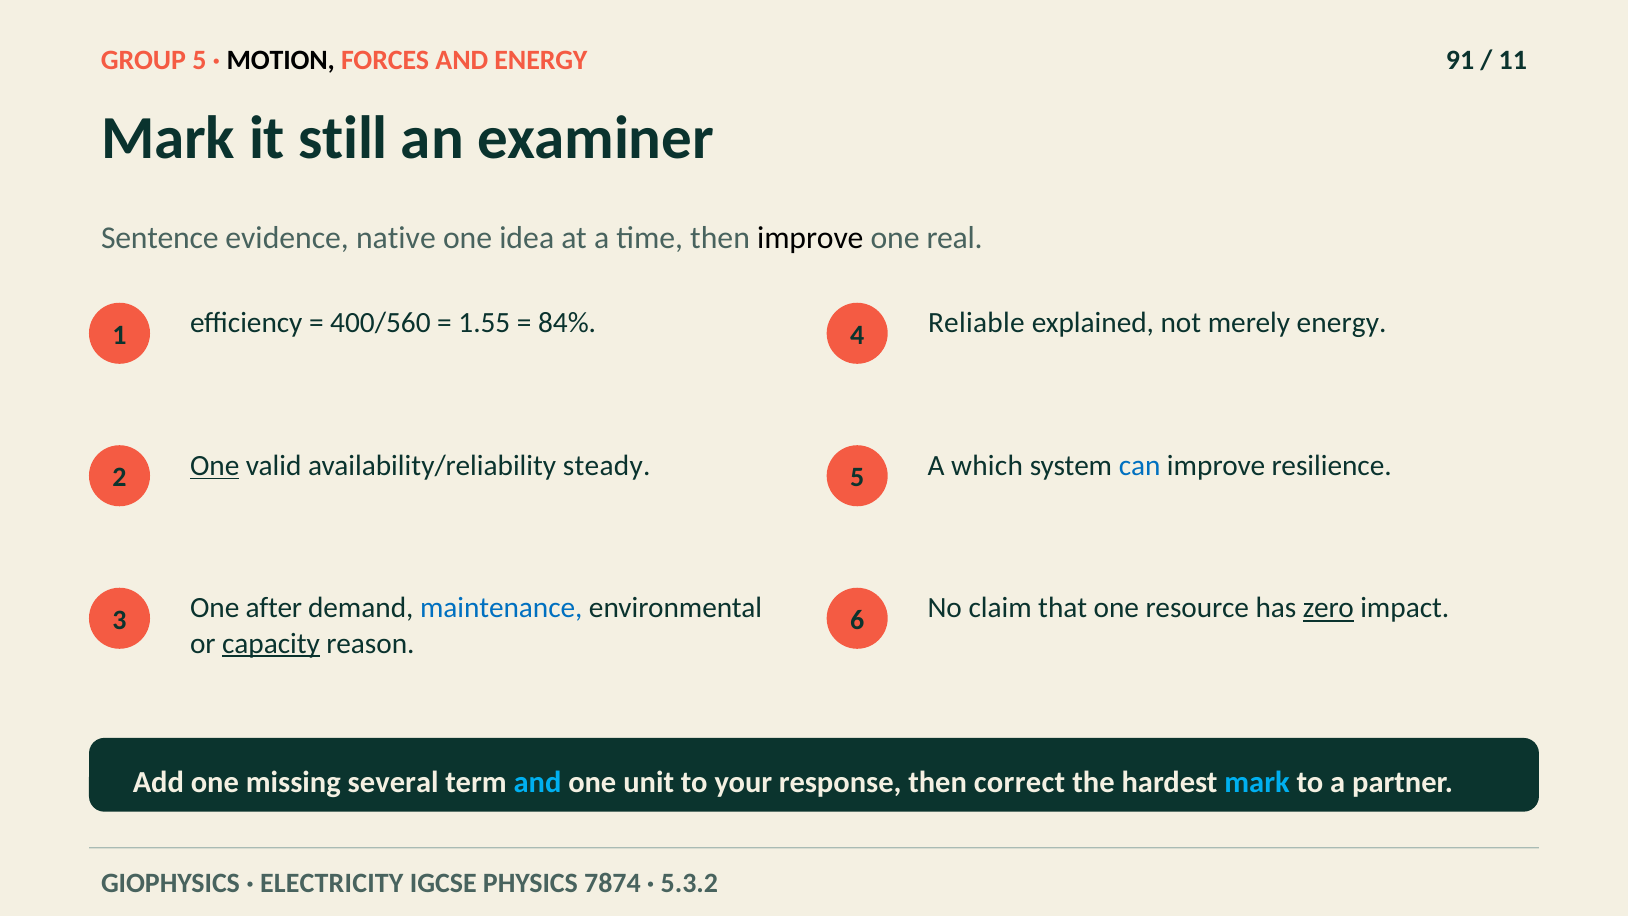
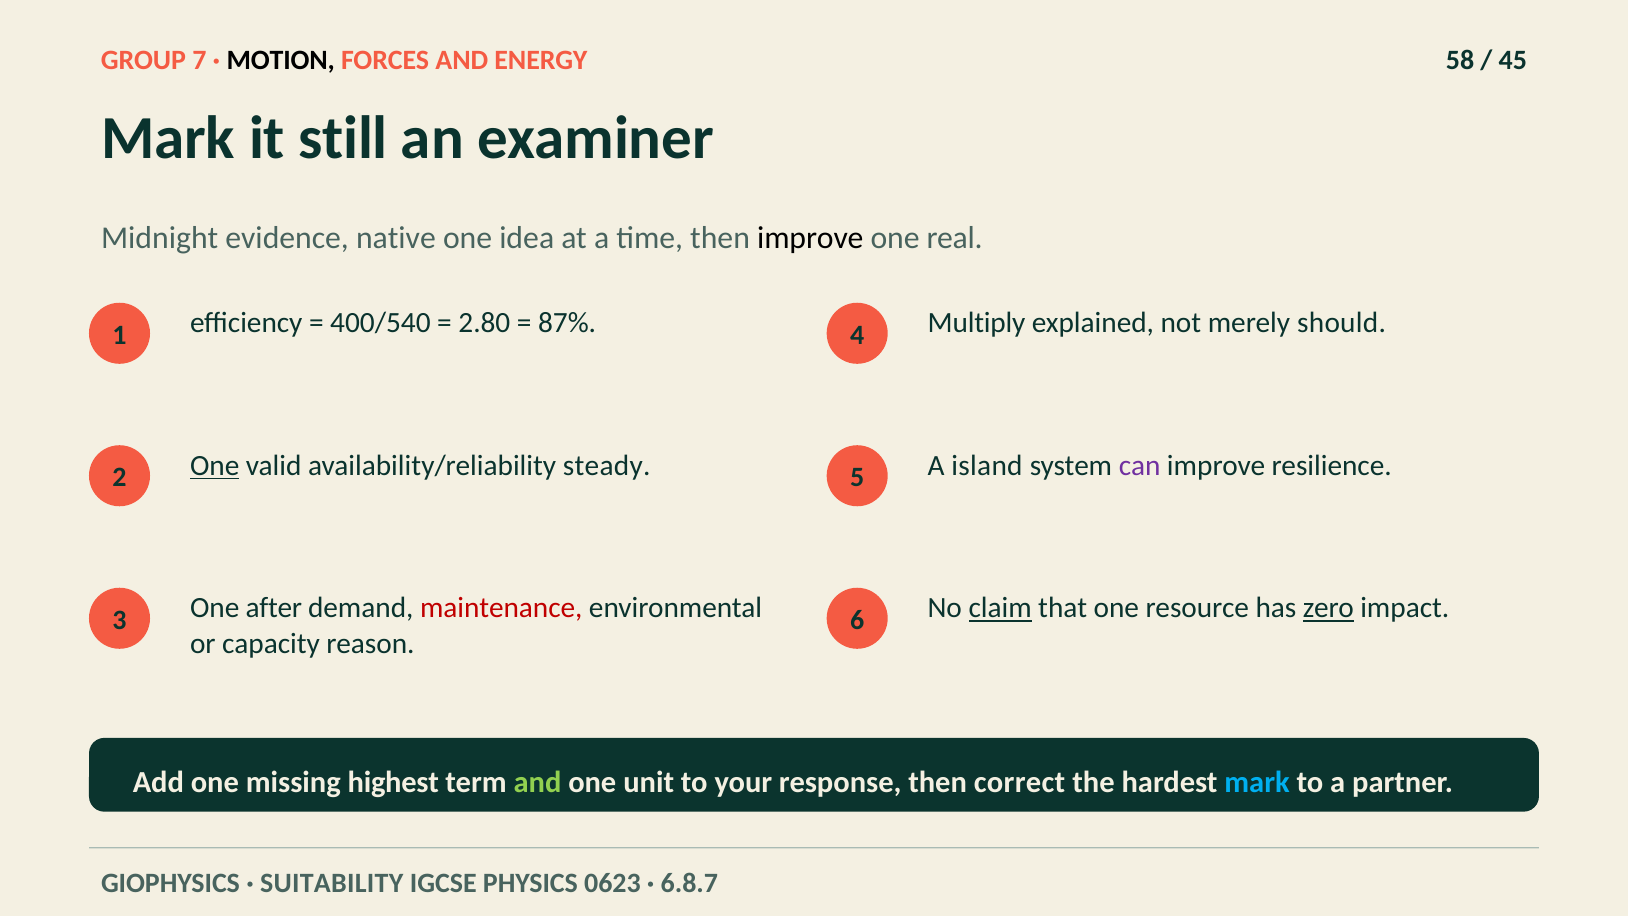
GROUP 5: 5 -> 7
91: 91 -> 58
11: 11 -> 45
Sentence: Sentence -> Midnight
400/560: 400/560 -> 400/540
1.55: 1.55 -> 2.80
84%: 84% -> 87%
Reliable: Reliable -> Multiply
merely energy: energy -> should
which: which -> island
can colour: blue -> purple
maintenance colour: blue -> red
claim underline: none -> present
capacity underline: present -> none
several: several -> highest
and at (537, 782) colour: light blue -> light green
ELECTRICITY: ELECTRICITY -> SUITABILITY
7874: 7874 -> 0623
5.3.2: 5.3.2 -> 6.8.7
